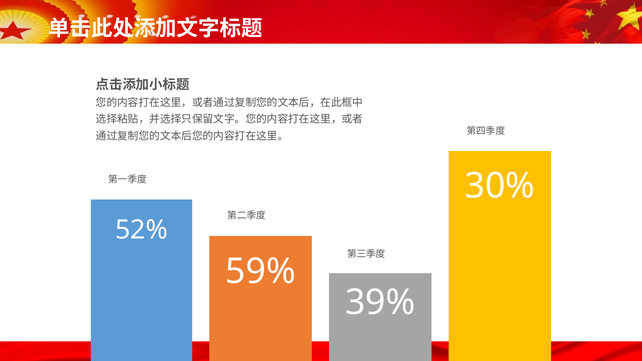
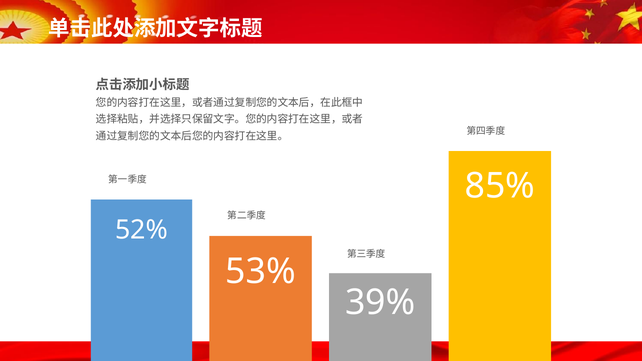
30%: 30% -> 85%
59%: 59% -> 53%
